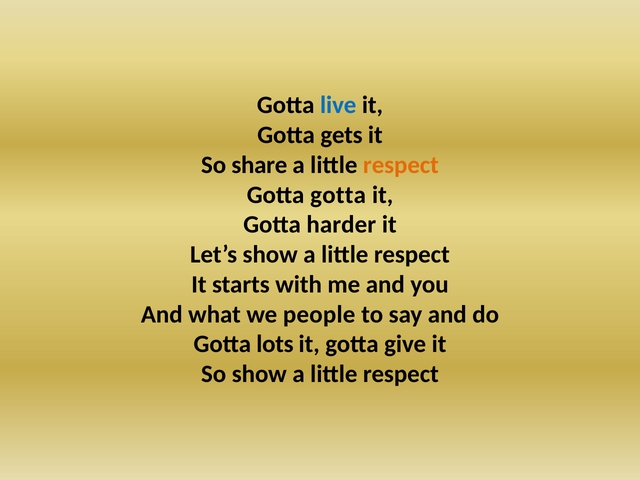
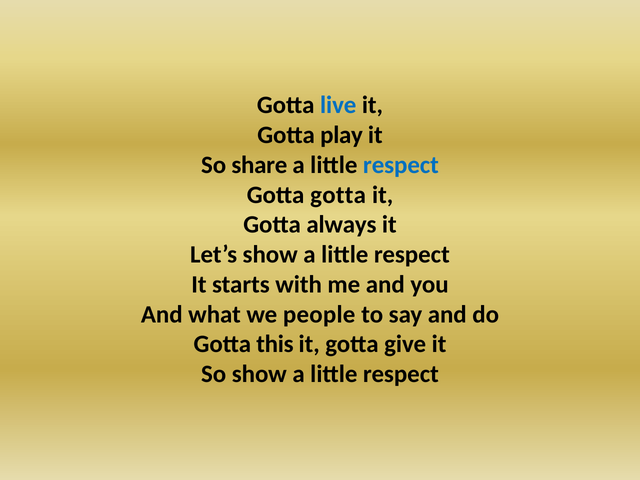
gets: gets -> play
respect at (401, 165) colour: orange -> blue
harder: harder -> always
lots: lots -> this
